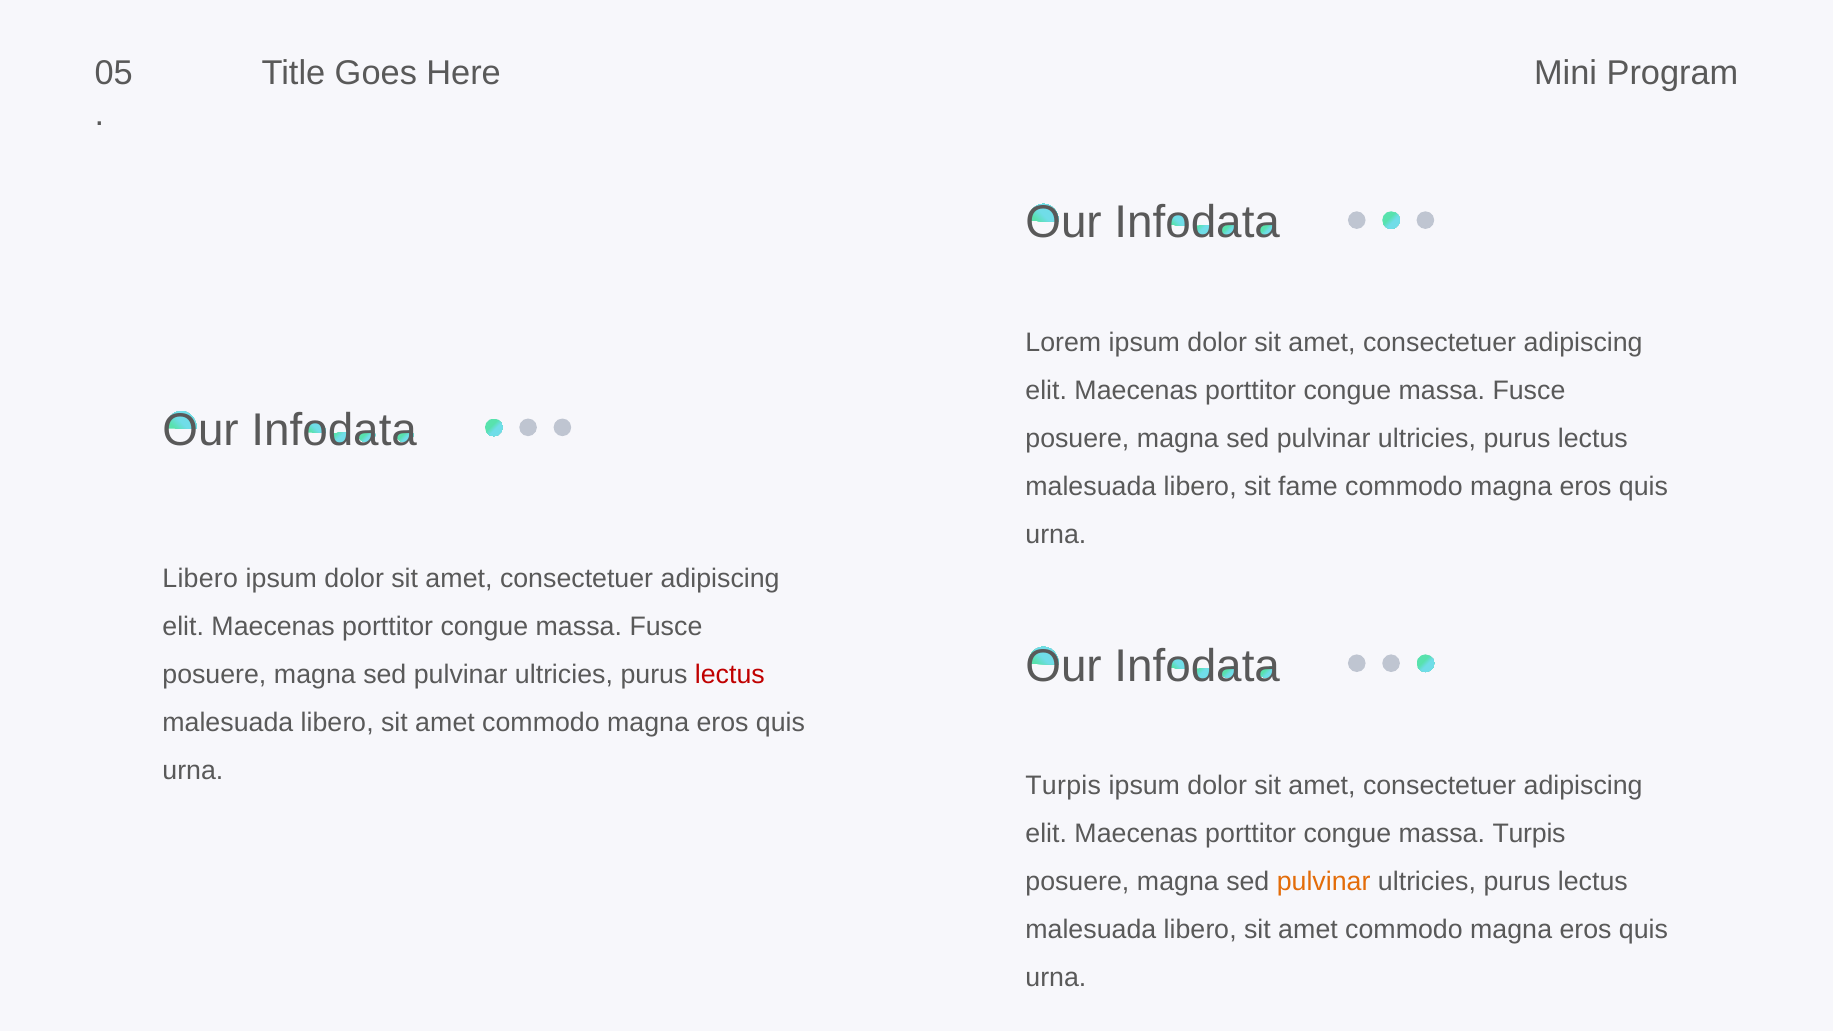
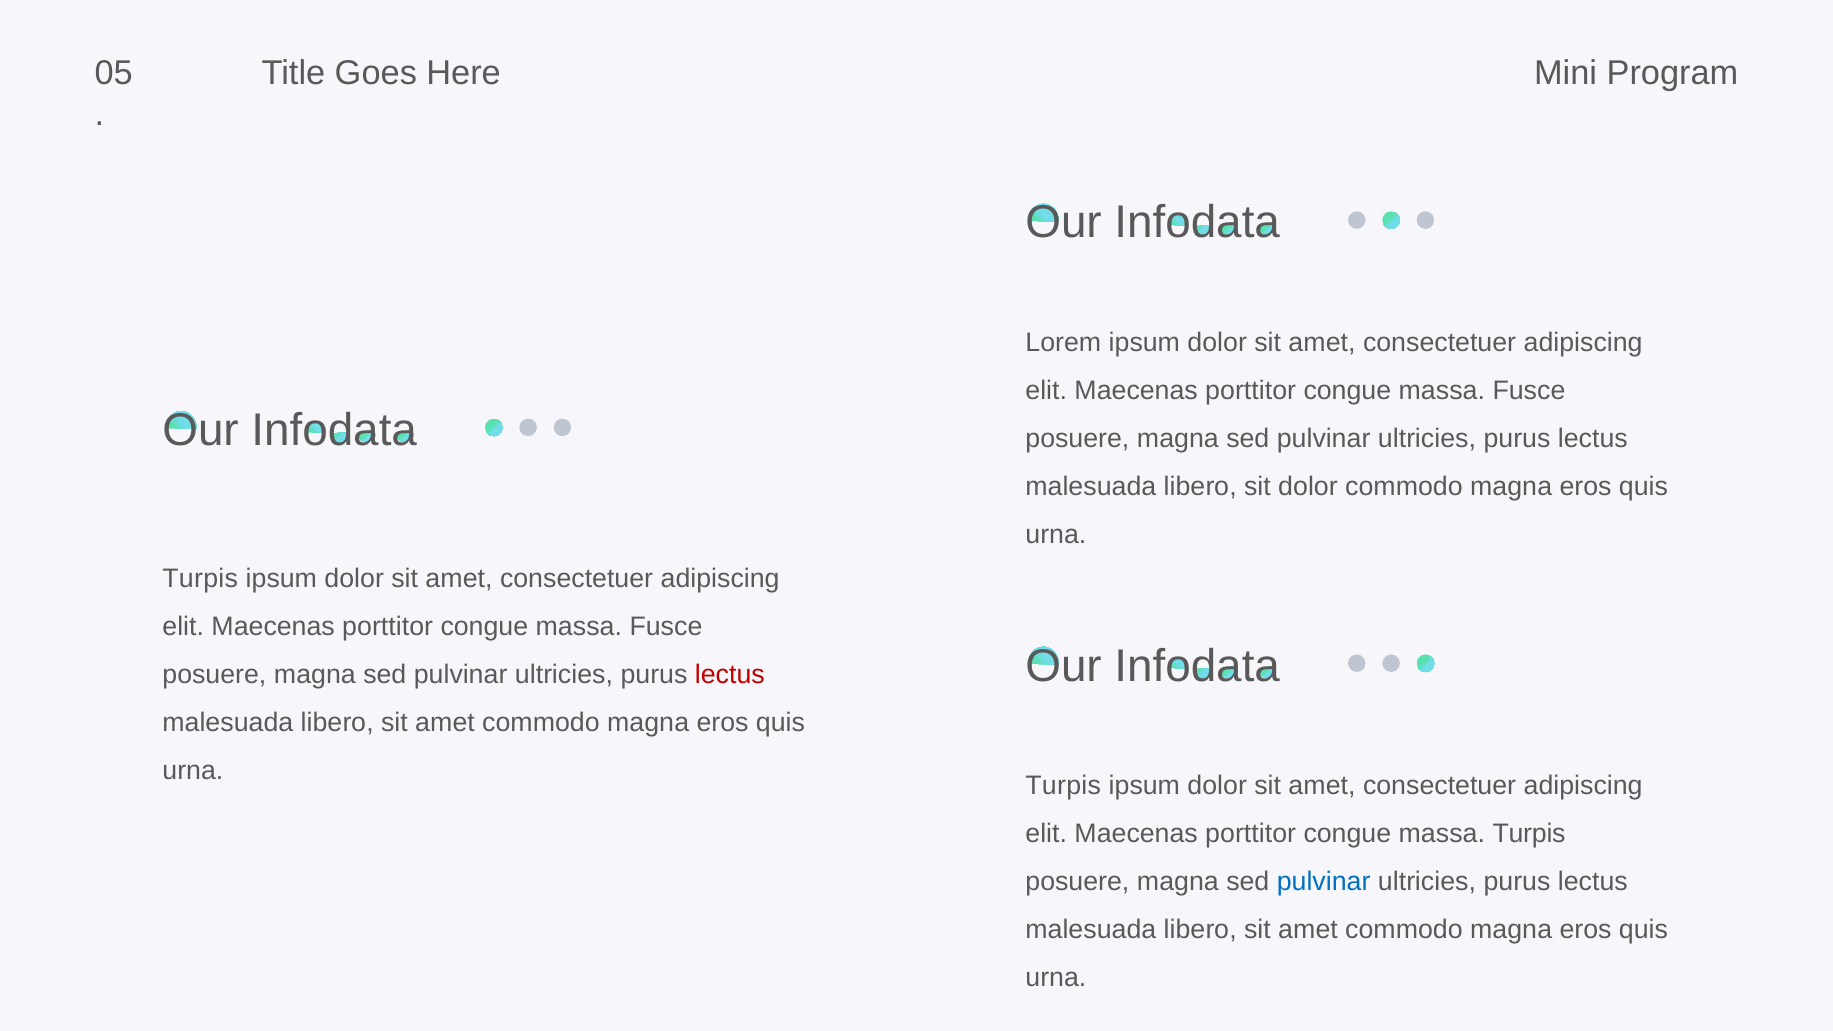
sit fame: fame -> dolor
Libero at (200, 578): Libero -> Turpis
pulvinar at (1324, 882) colour: orange -> blue
